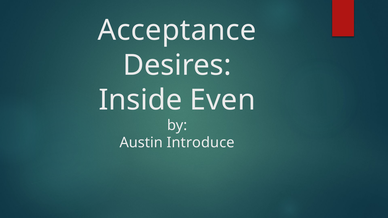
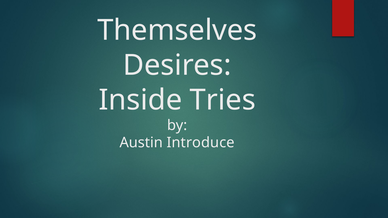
Acceptance: Acceptance -> Themselves
Even: Even -> Tries
